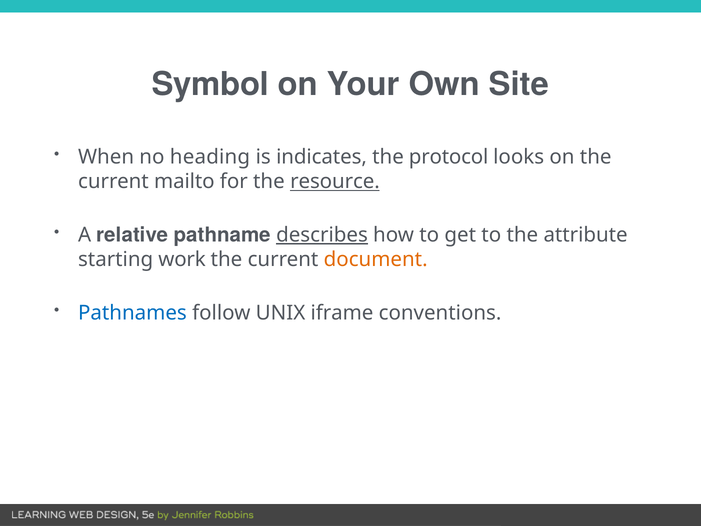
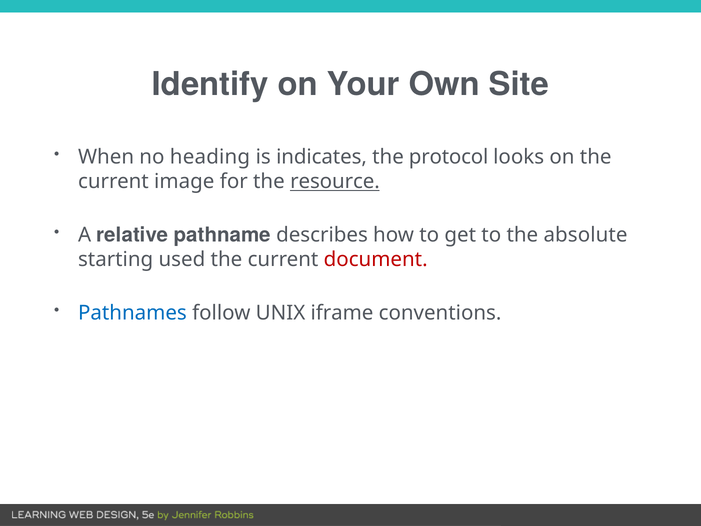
Symbol: Symbol -> Identify
mailto: mailto -> image
describes underline: present -> none
attribute: attribute -> absolute
work: work -> used
document colour: orange -> red
